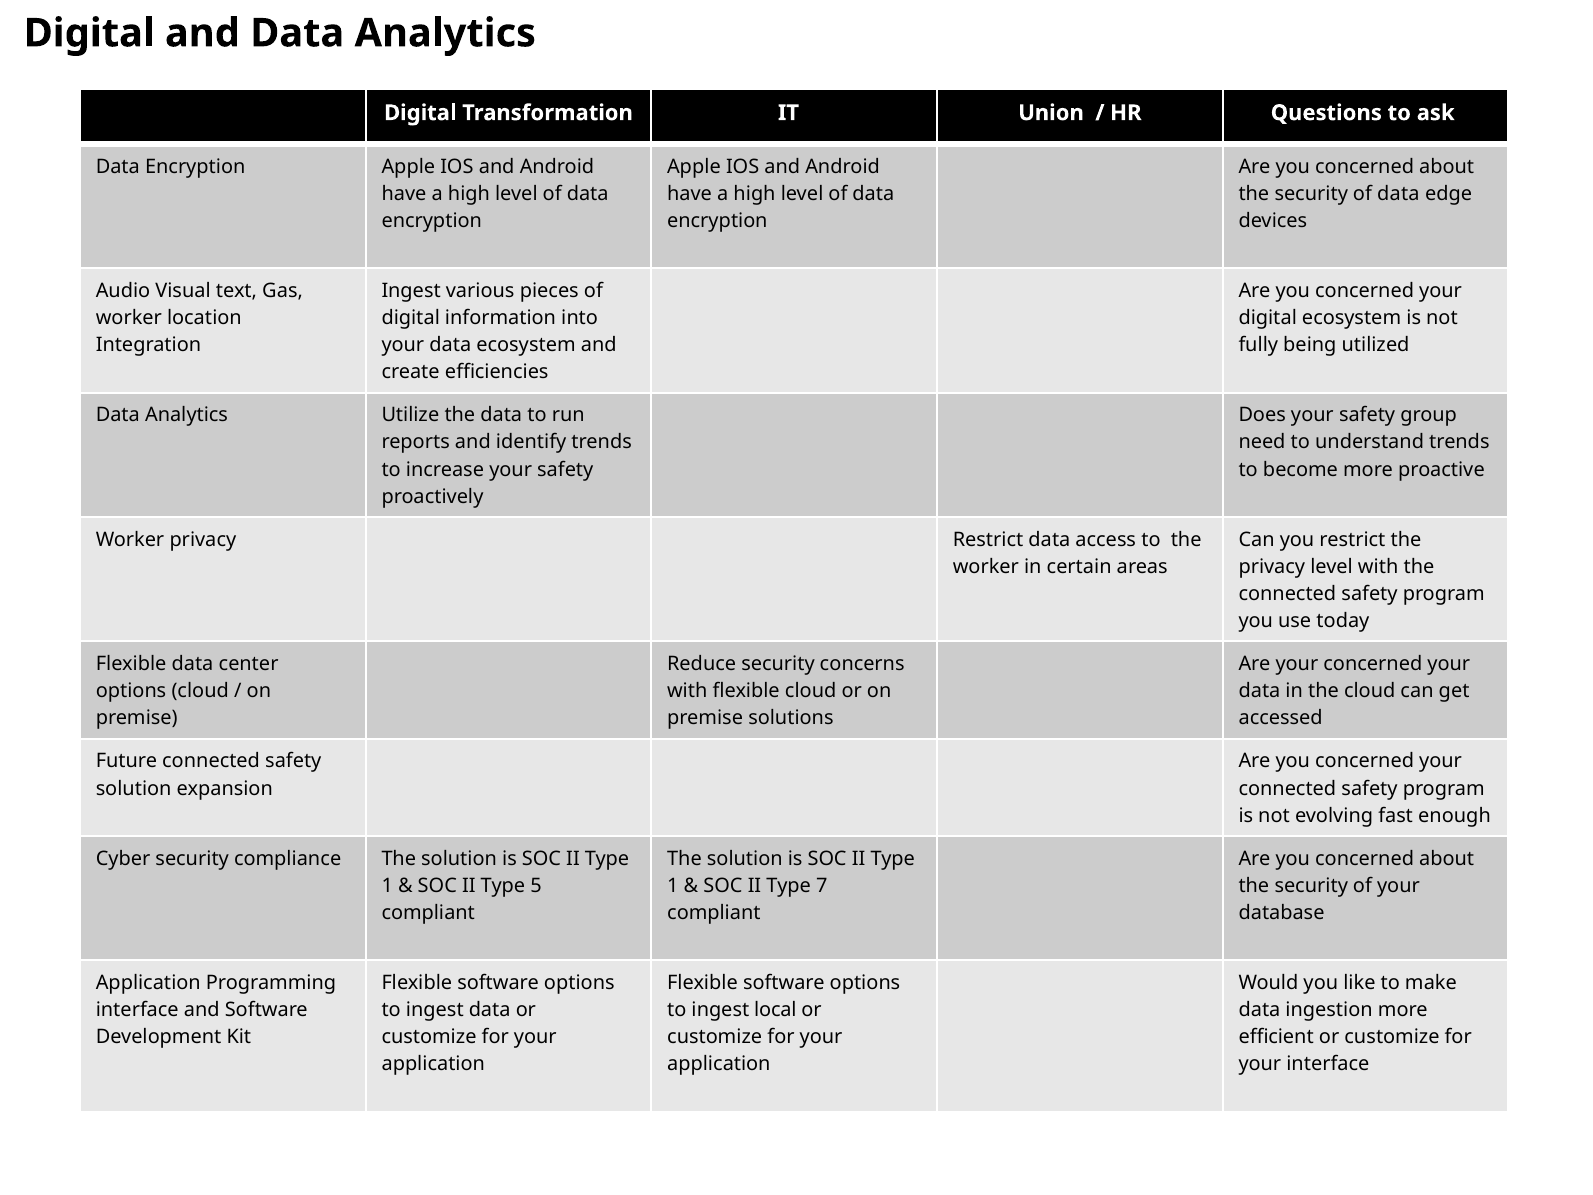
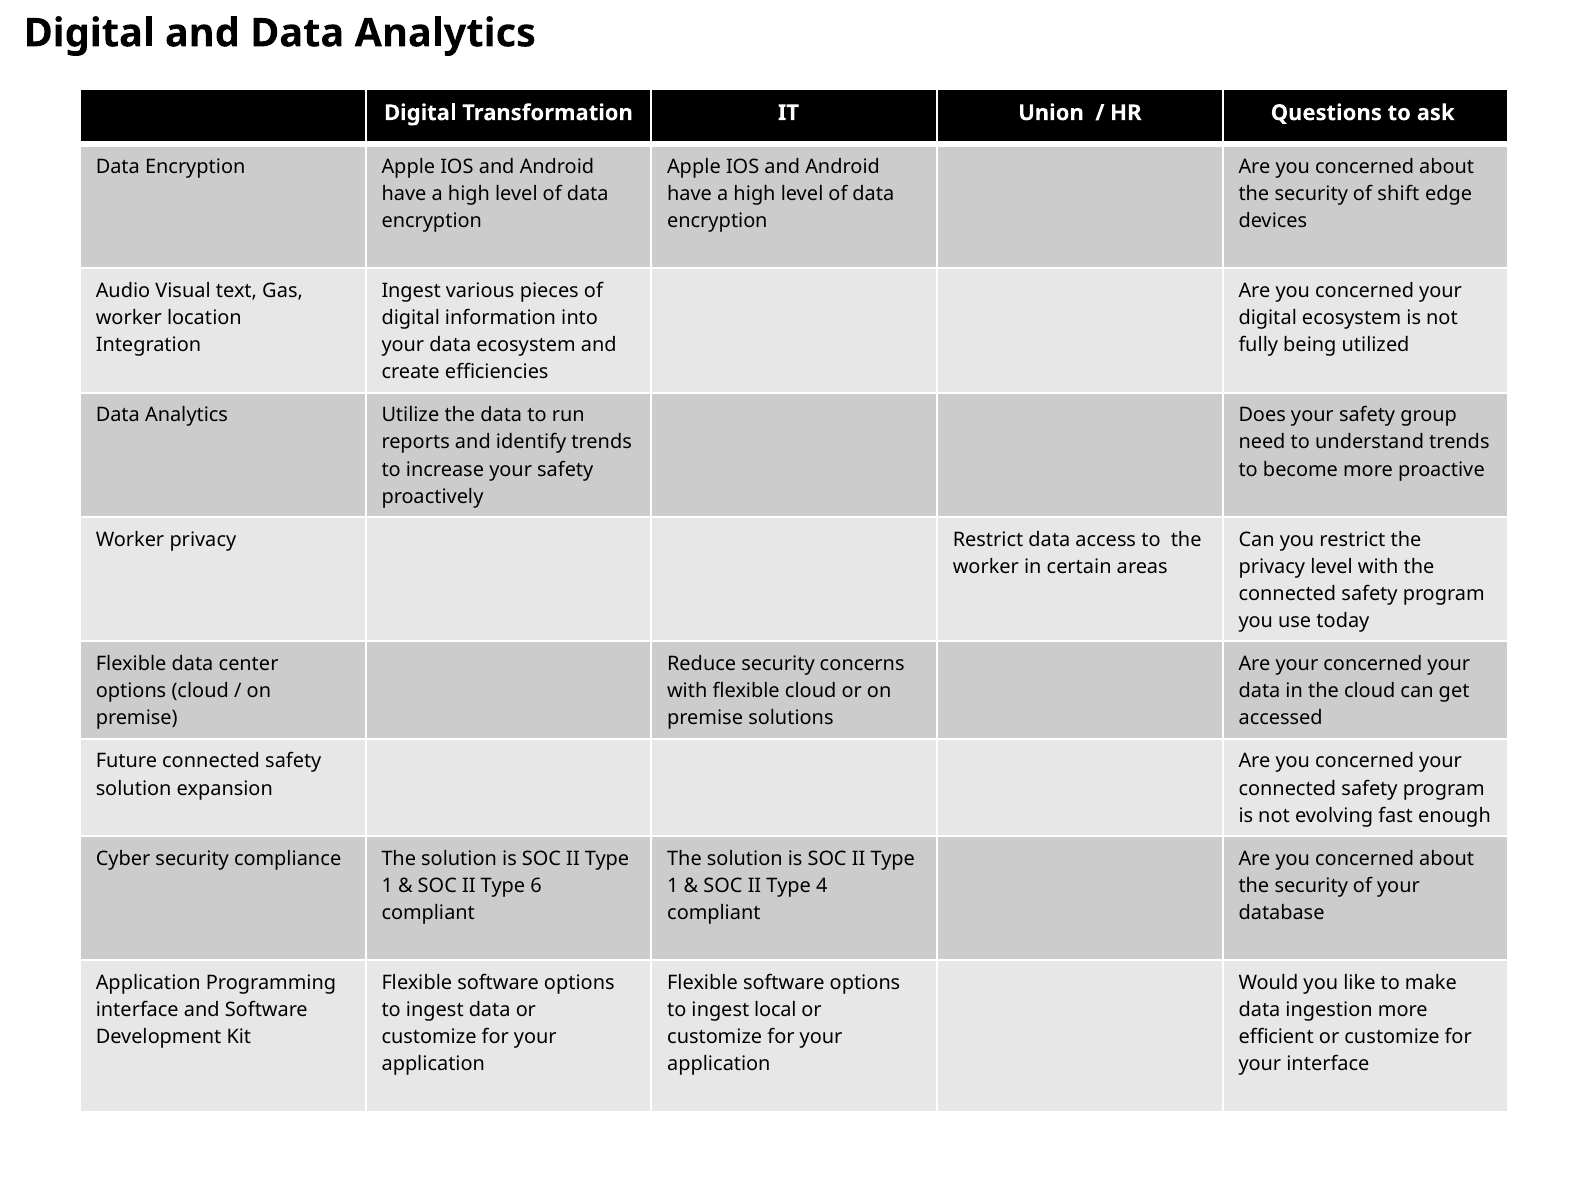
security of data: data -> shift
5: 5 -> 6
7: 7 -> 4
